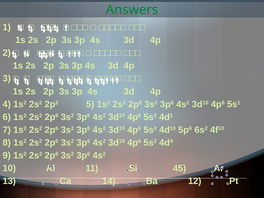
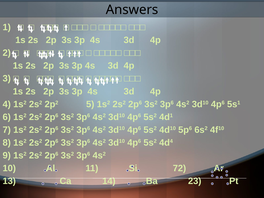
Answers colour: green -> black
45: 45 -> 72
12: 12 -> 23
